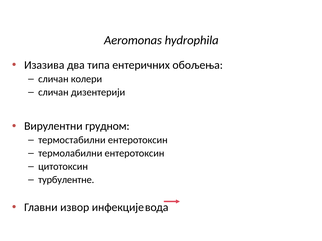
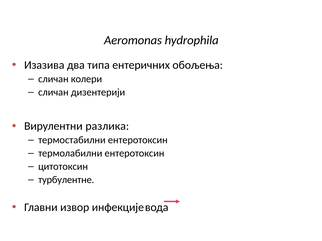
грудном: грудном -> разлика
